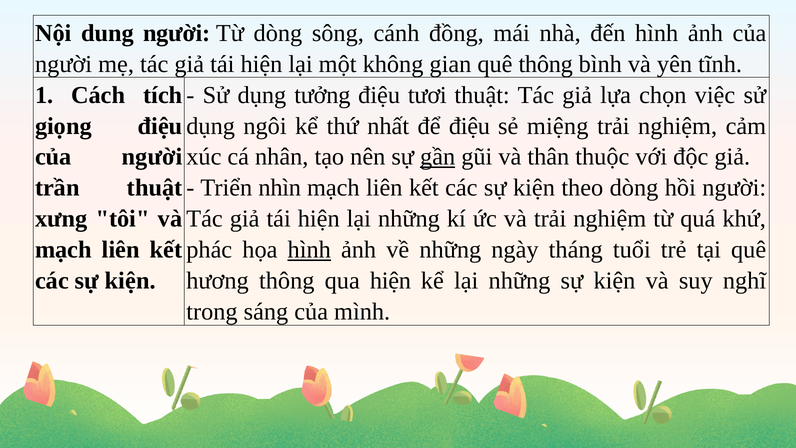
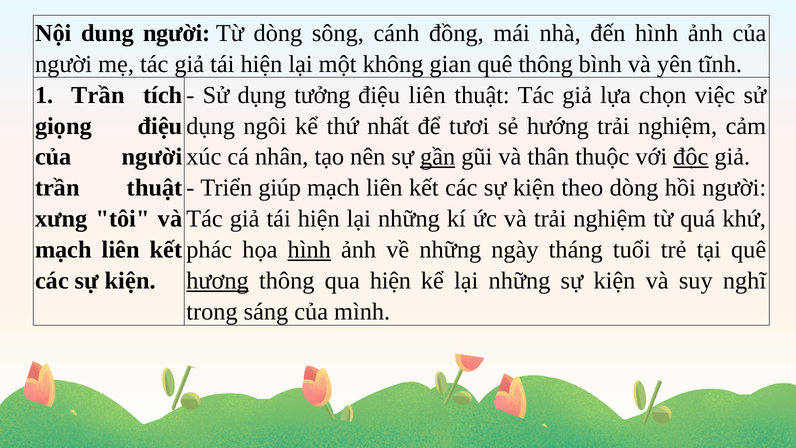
1 Cách: Cách -> Trần
điệu tươi: tươi -> liên
để điệu: điệu -> tươi
miệng: miệng -> hướng
độc underline: none -> present
nhìn: nhìn -> giúp
hương underline: none -> present
